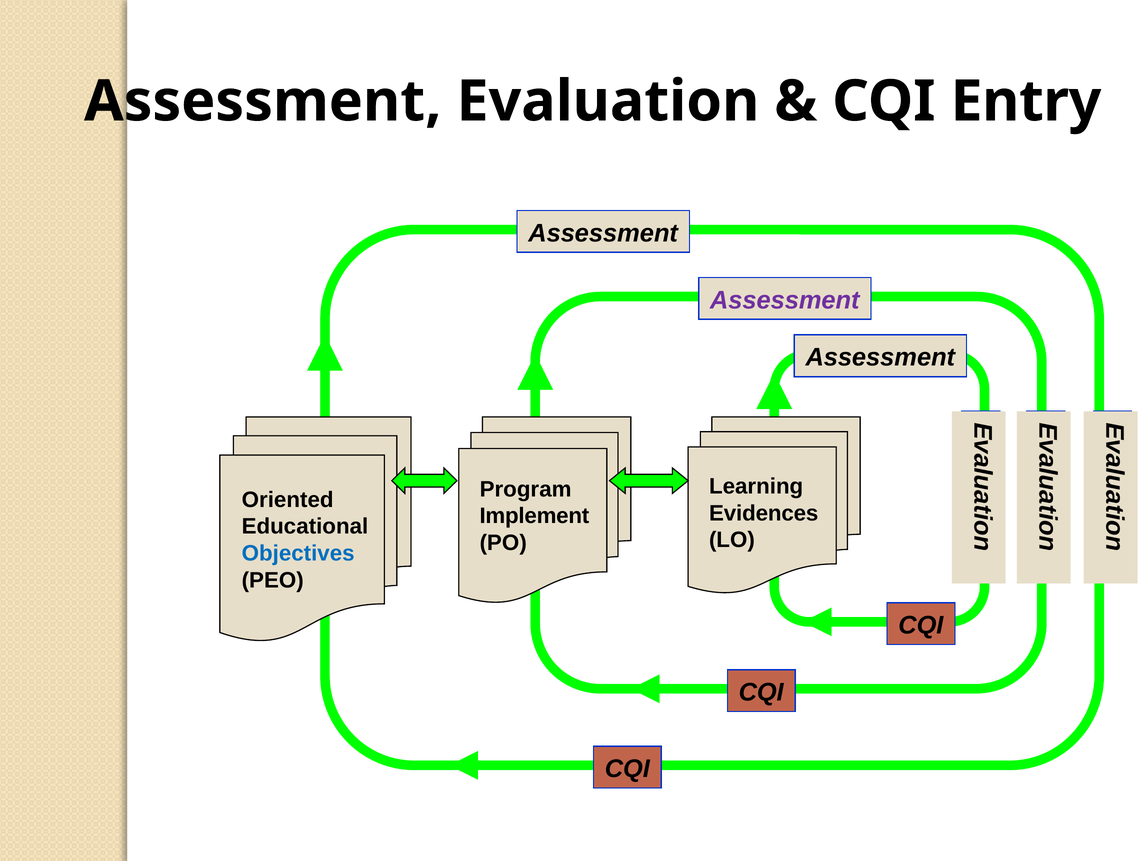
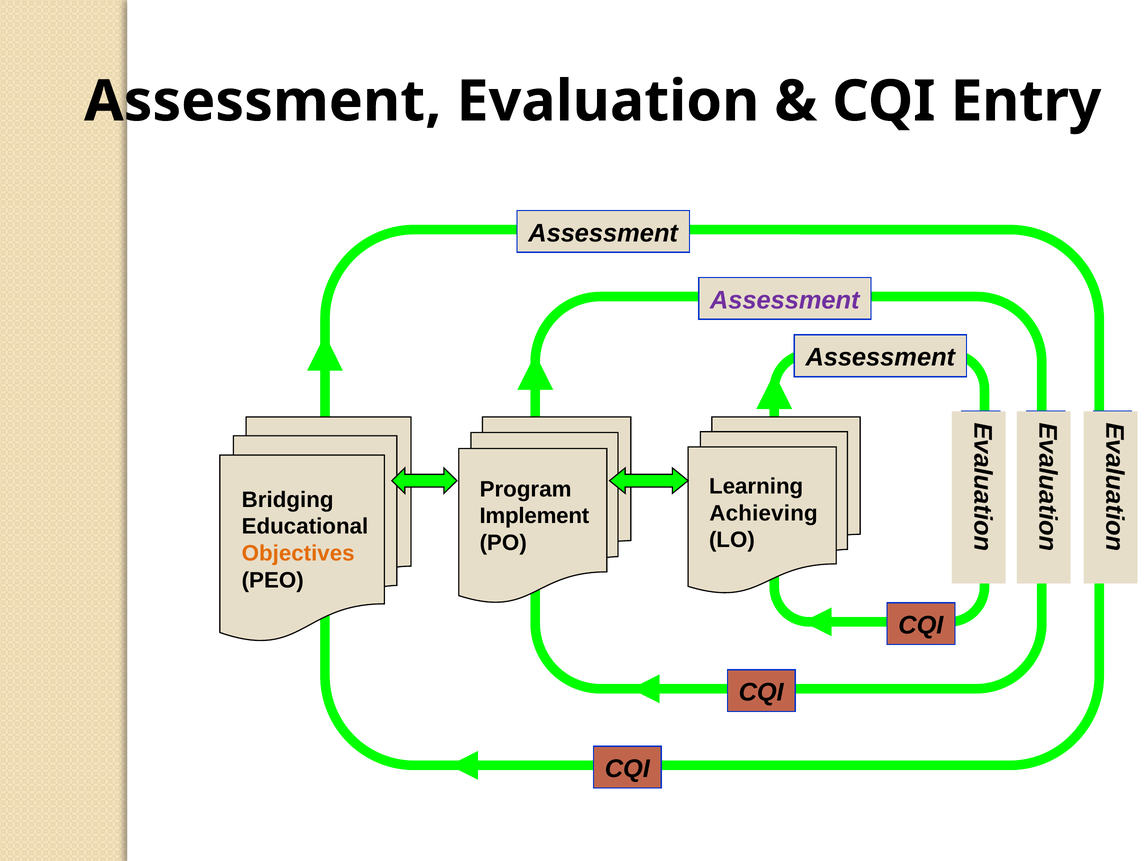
Oriented: Oriented -> Bridging
Evidences: Evidences -> Achieving
Objectives colour: blue -> orange
